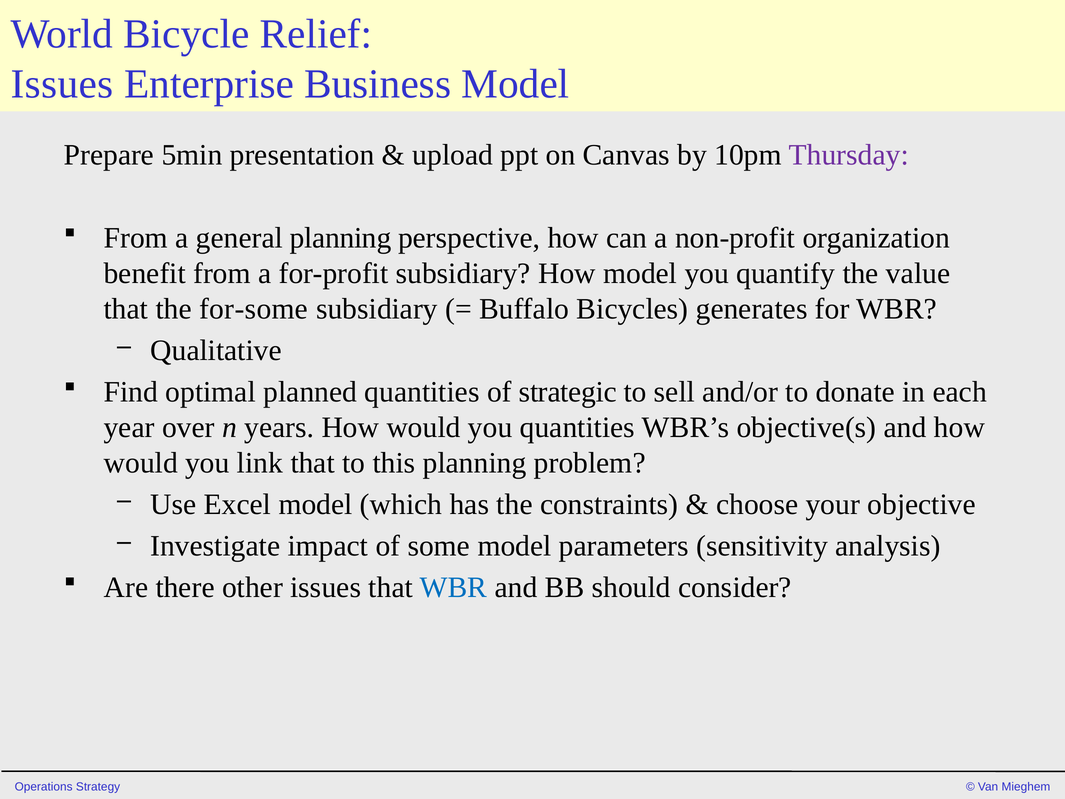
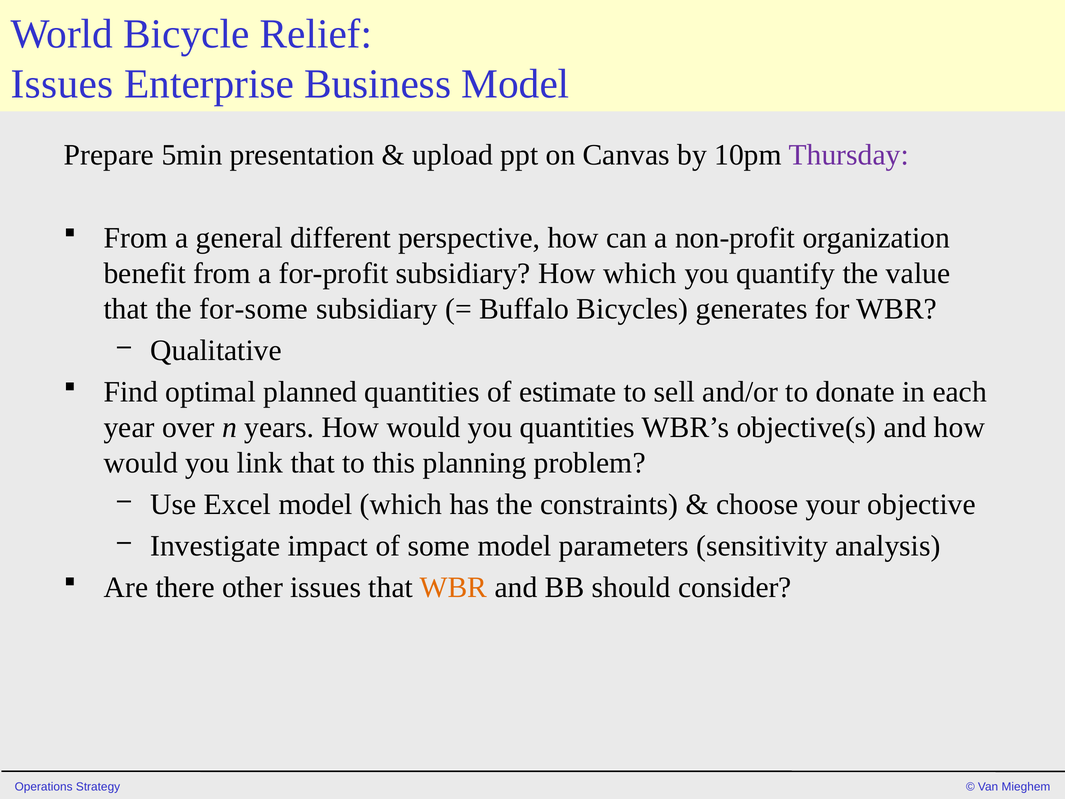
general planning: planning -> different
How model: model -> which
strategic: strategic -> estimate
WBR at (453, 587) colour: blue -> orange
